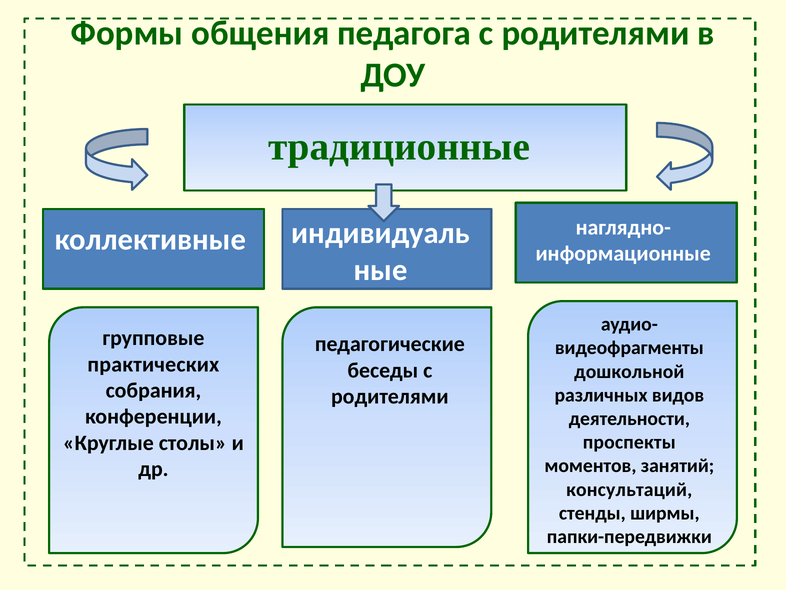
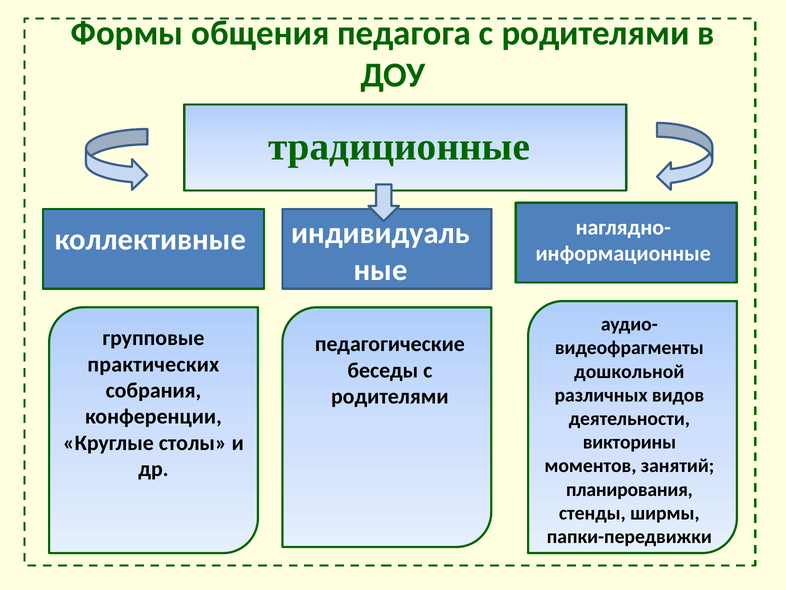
проспекты: проспекты -> викторины
консультаций: консультаций -> планирования
